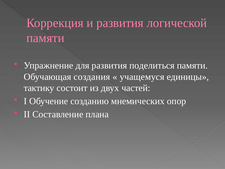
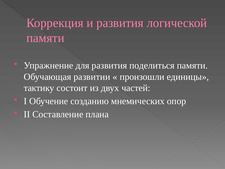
создания: создания -> развитии
учащемуся: учащемуся -> произошли
